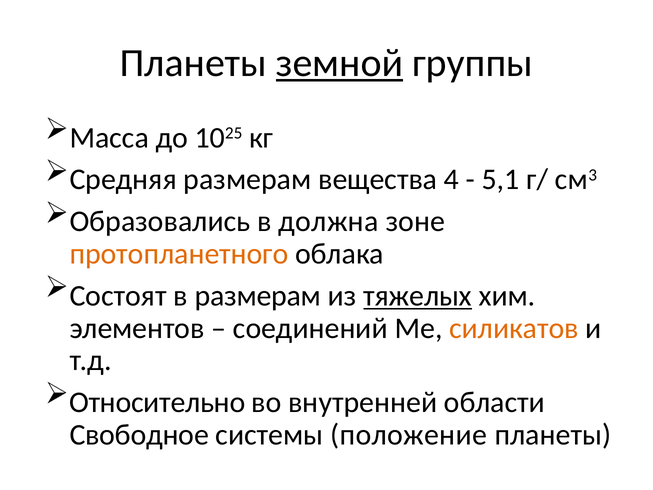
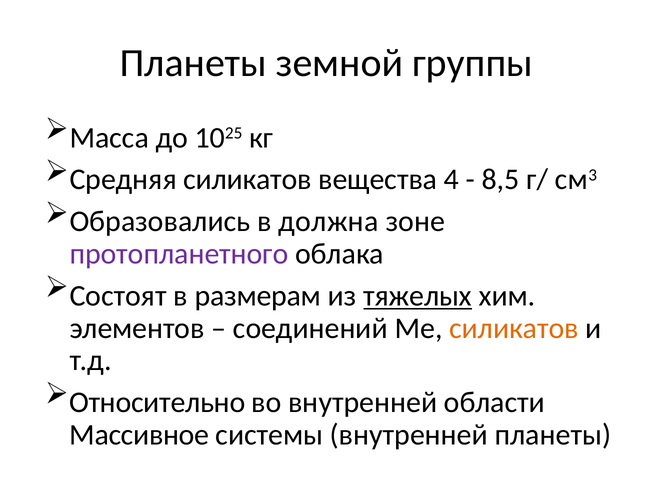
земной underline: present -> none
Средняя размерам: размерам -> силикатов
5,1: 5,1 -> 8,5
протопланетного colour: orange -> purple
Свободное: Свободное -> Массивное
системы положение: положение -> внутренней
